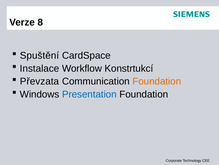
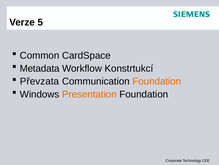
8: 8 -> 5
Spuštění: Spuštění -> Common
Instalace: Instalace -> Metadata
Presentation colour: blue -> orange
